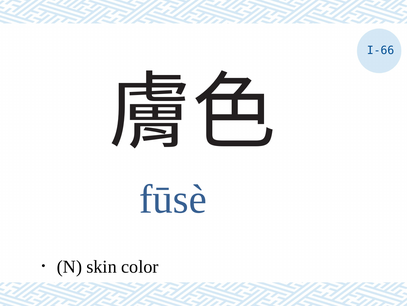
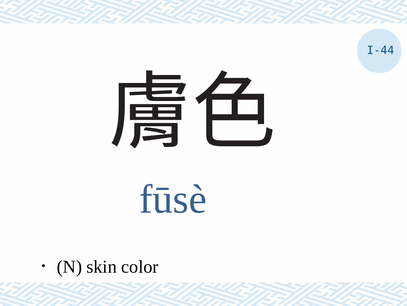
I-66: I-66 -> I-44
